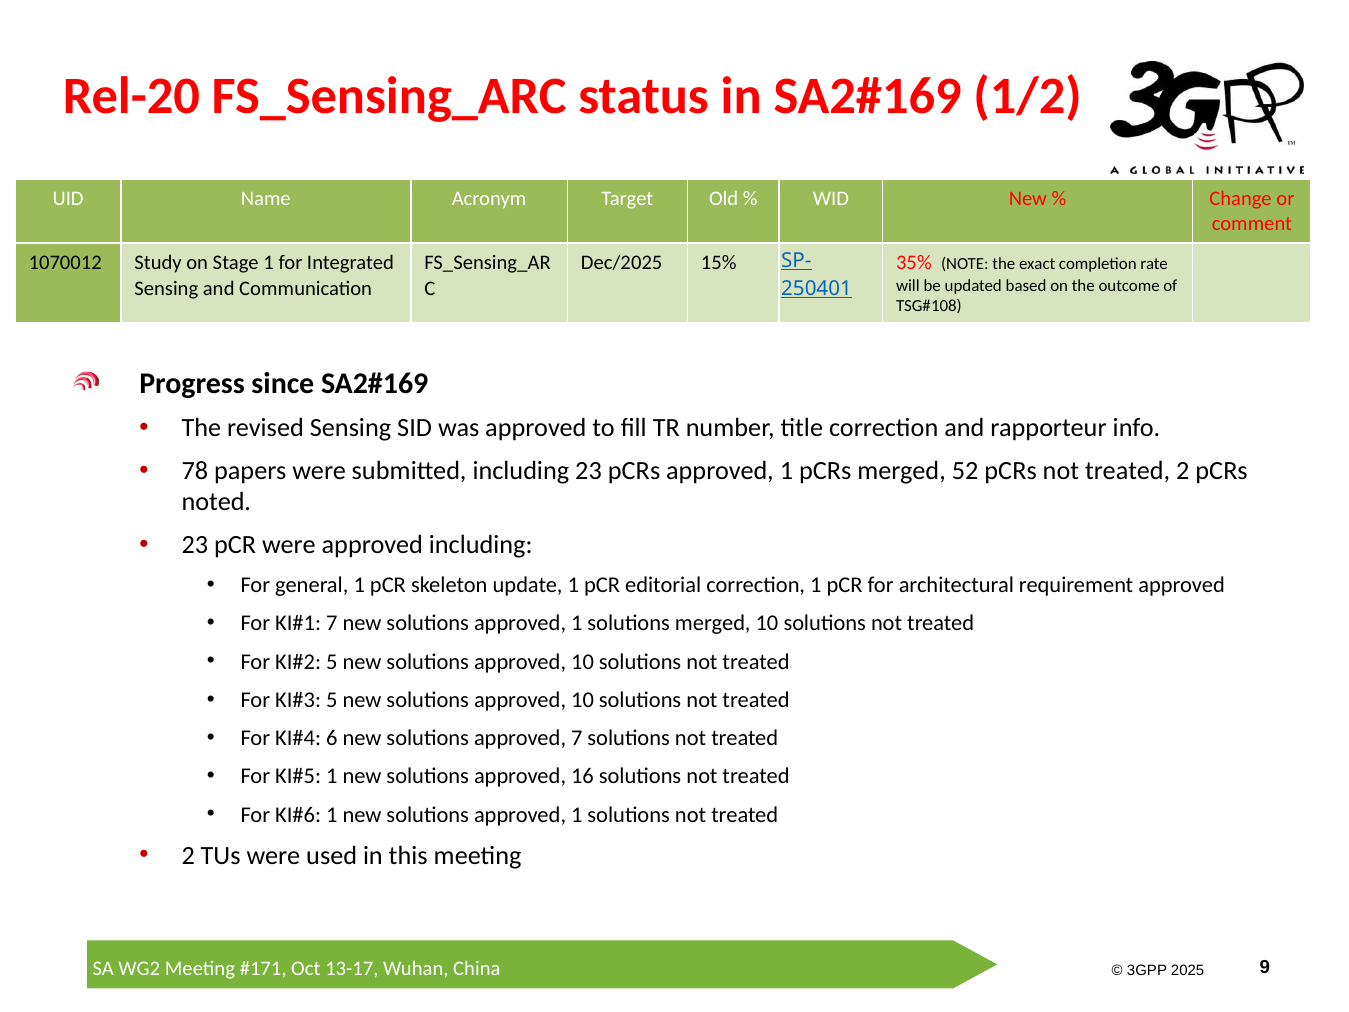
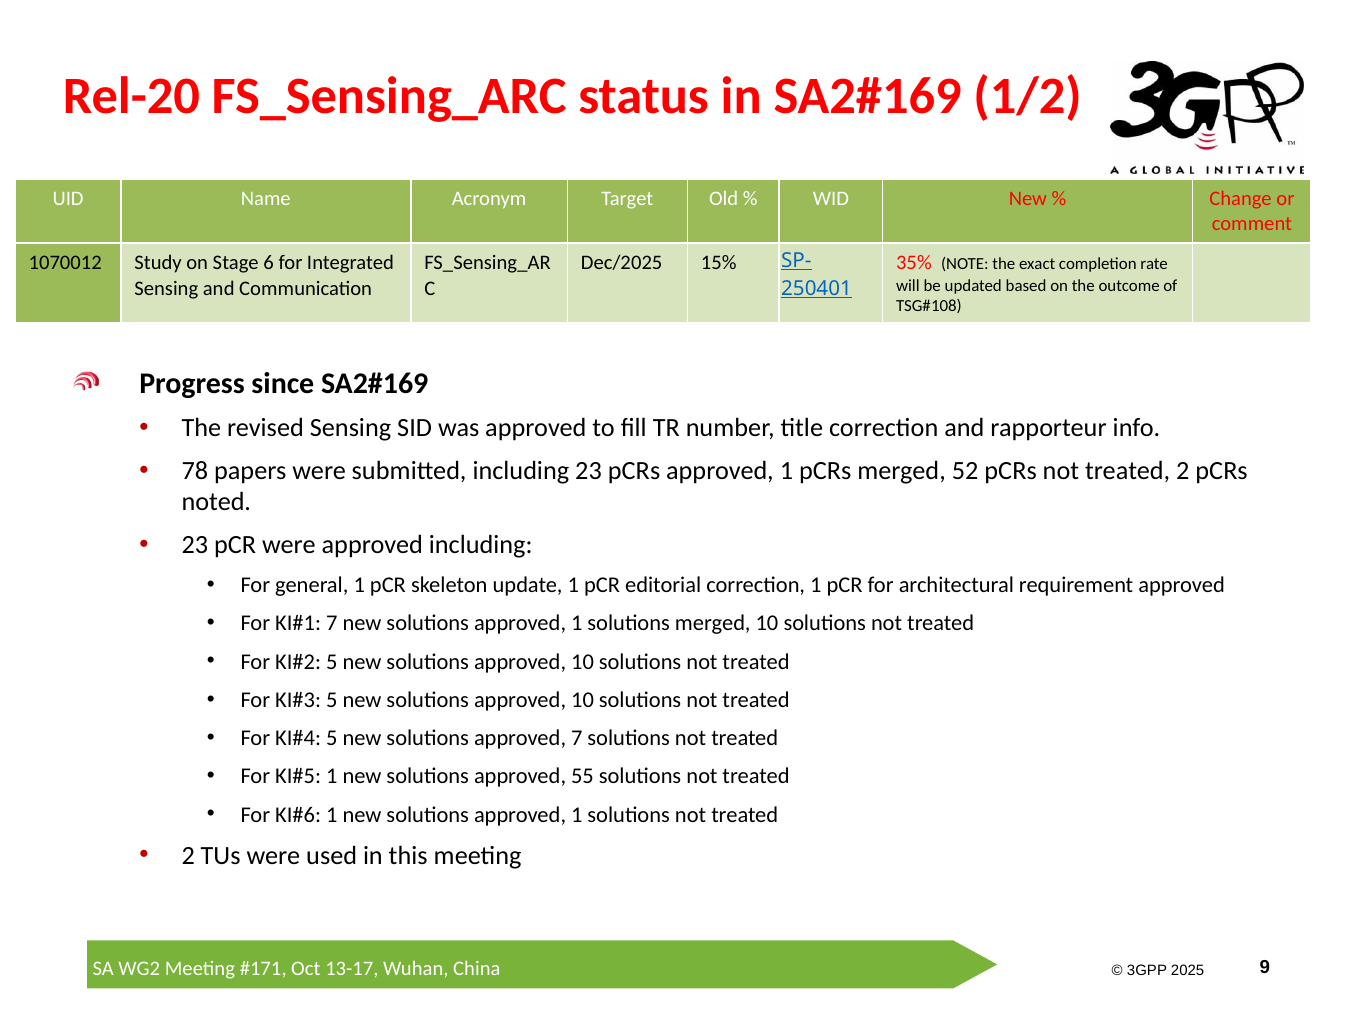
Stage 1: 1 -> 6
6 at (332, 738): 6 -> 5
16: 16 -> 55
